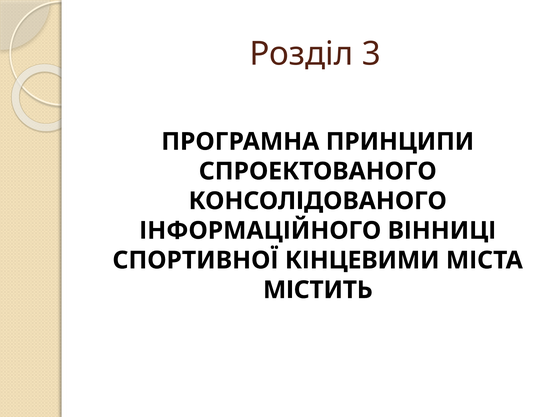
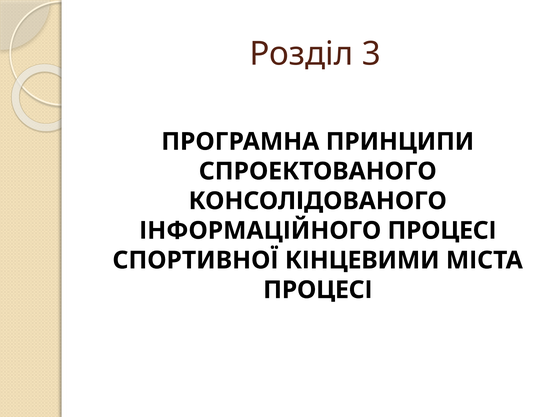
ІНФОРМАЦІЙНОГО ВІННИЦІ: ВІННИЦІ -> ПРОЦЕСІ
МІСТИТЬ at (318, 290): МІСТИТЬ -> ПРОЦЕСІ
